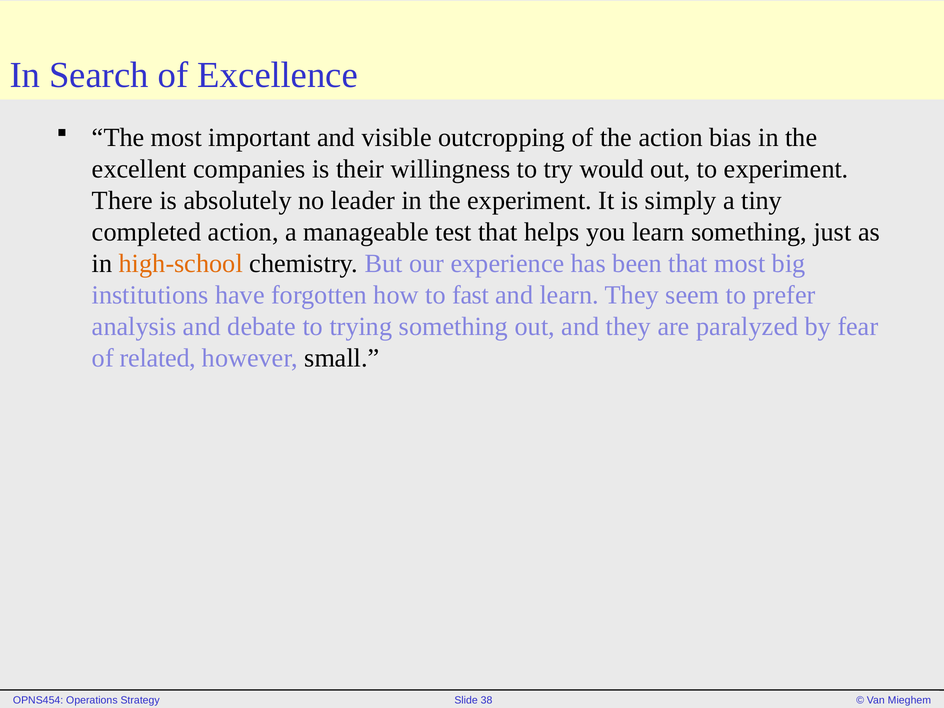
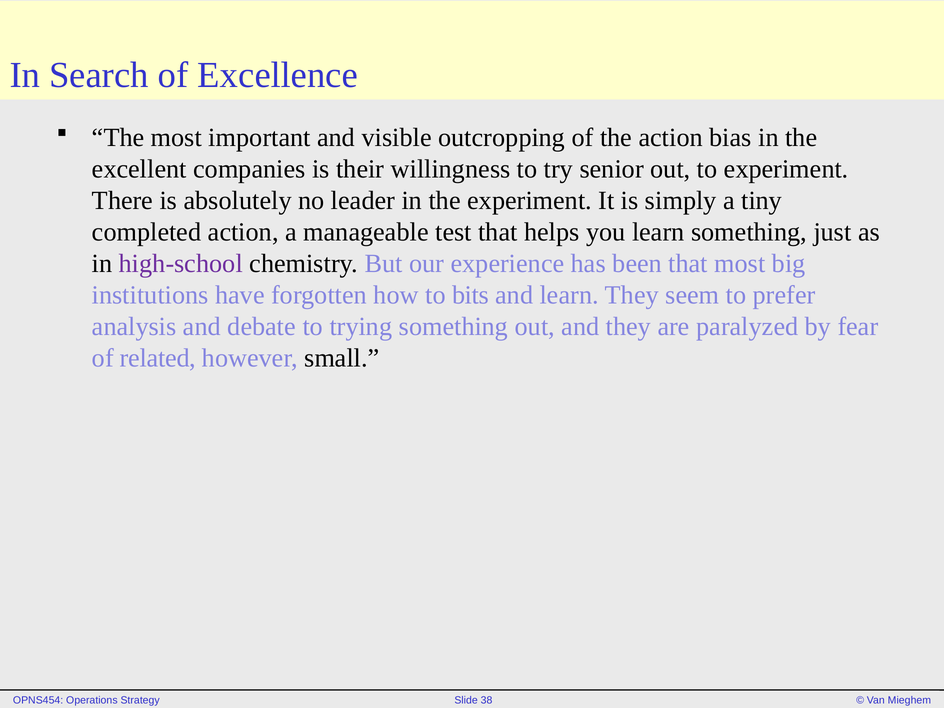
would: would -> senior
high-school colour: orange -> purple
fast: fast -> bits
